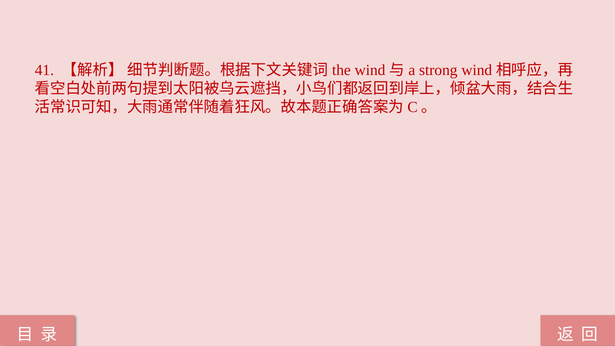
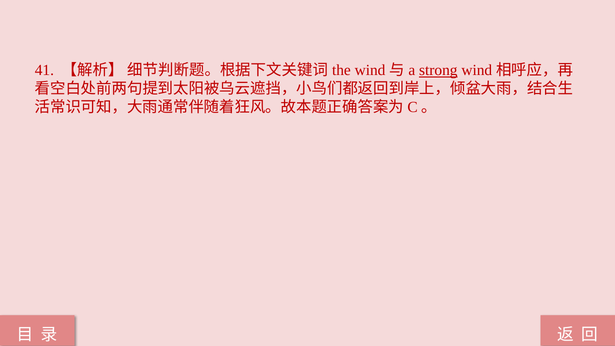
strong underline: none -> present
